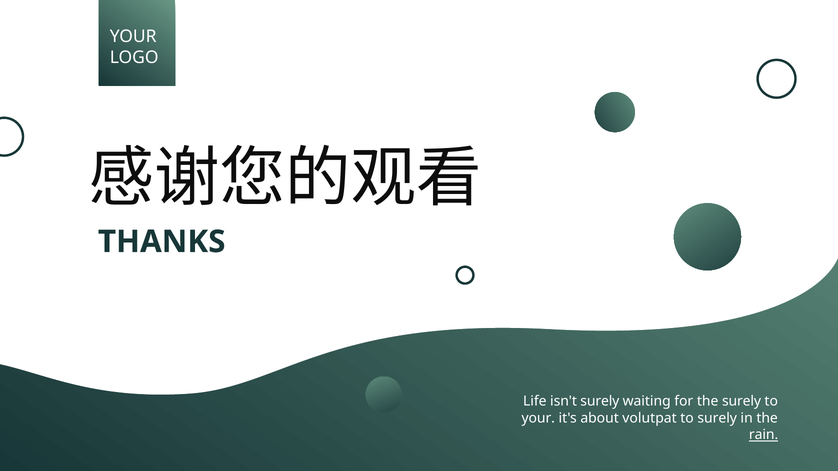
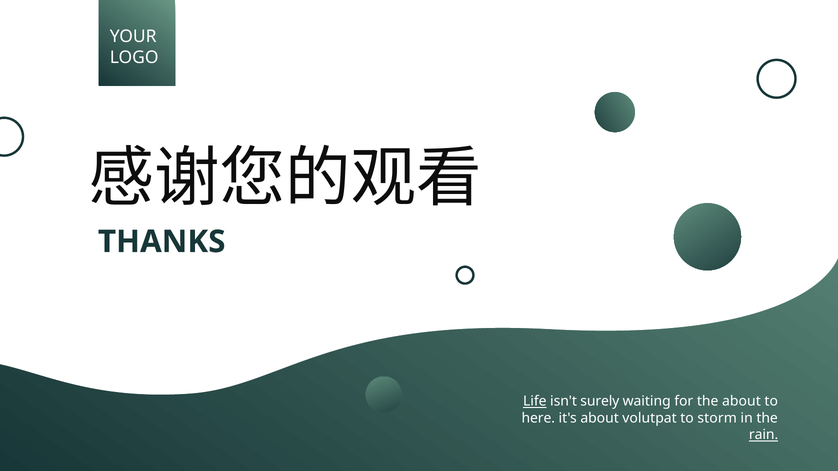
Life underline: none -> present
the surely: surely -> about
your at (538, 418): your -> here
to surely: surely -> storm
